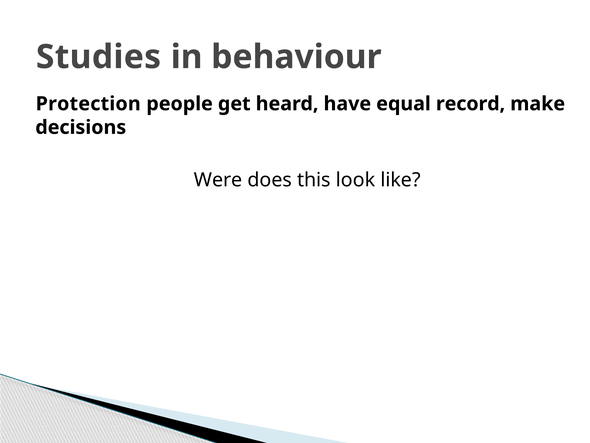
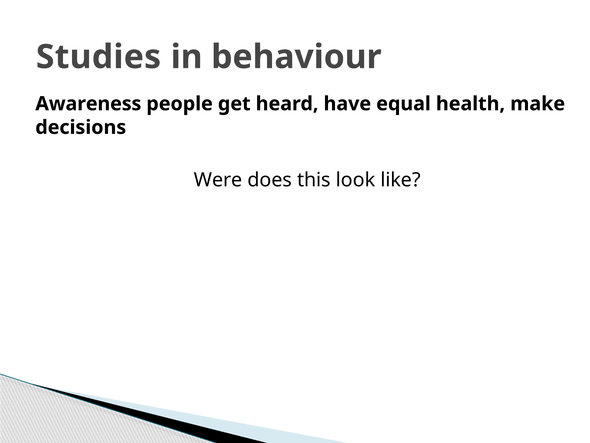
Protection: Protection -> Awareness
record: record -> health
